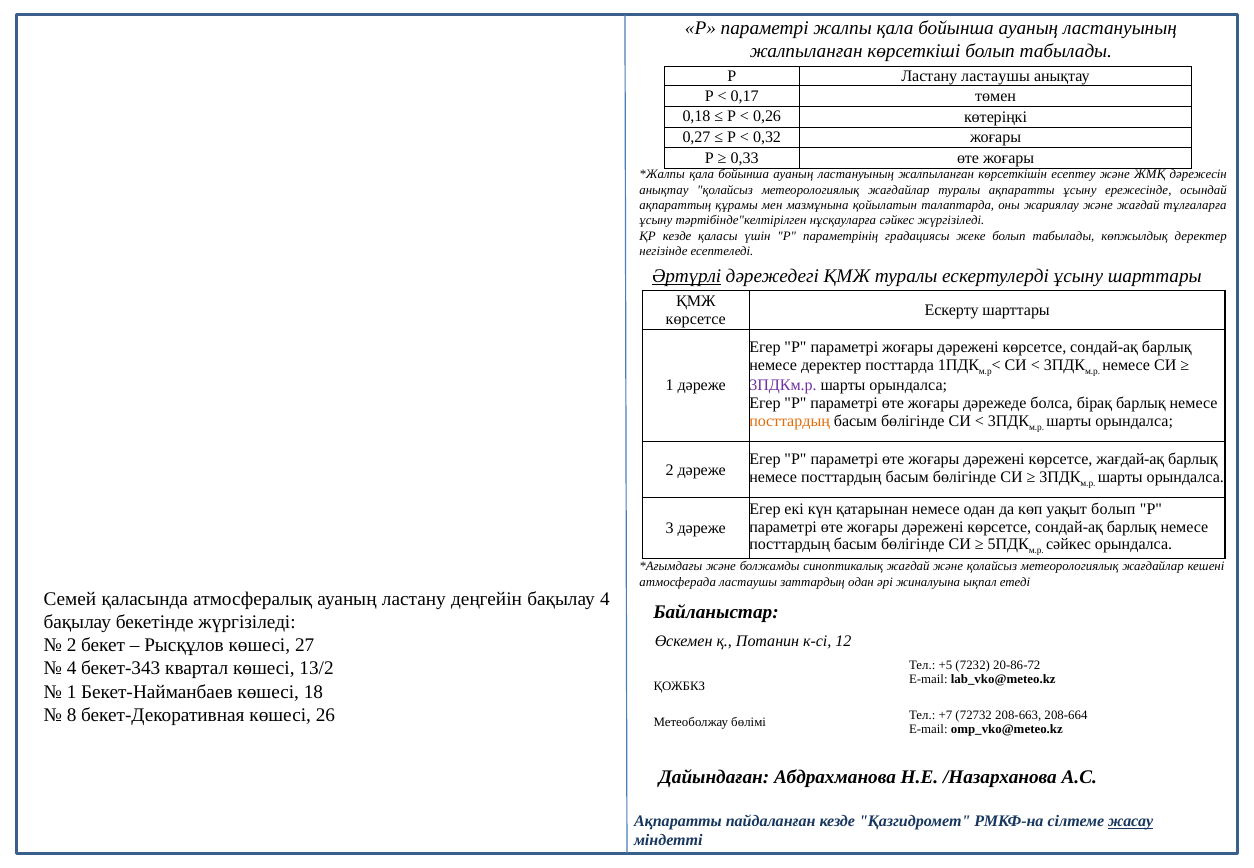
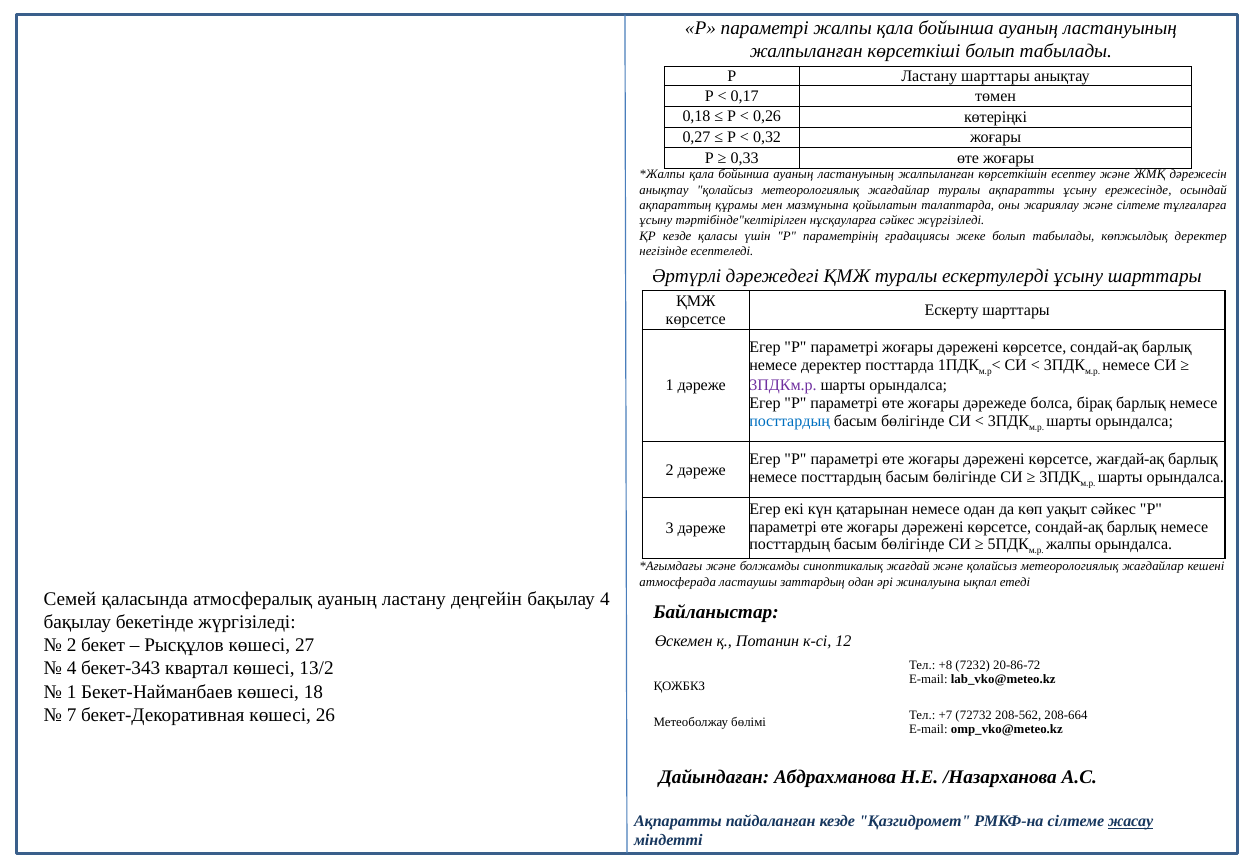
Ластану ластаушы: ластаушы -> шарттары
және жағдай: жағдай -> сілтеме
Әртүрлі underline: present -> none
посттардың at (790, 421) colour: orange -> blue
уақыт болып: болып -> сәйкес
сәйкес at (1069, 545): сәйкес -> жалпы
+5: +5 -> +8
8: 8 -> 7
208-663: 208-663 -> 208-562
